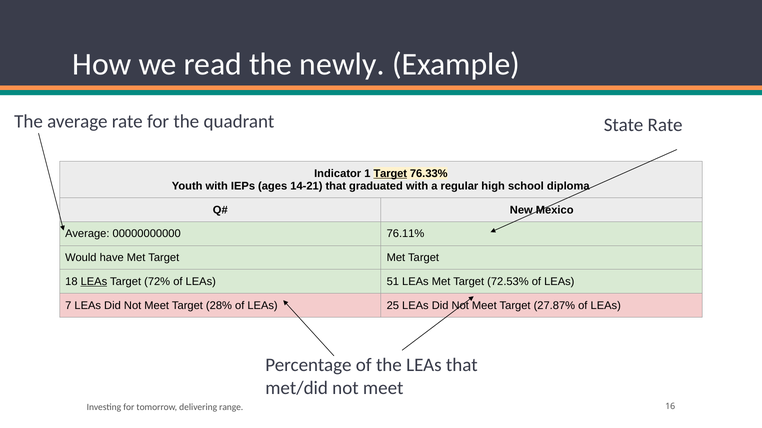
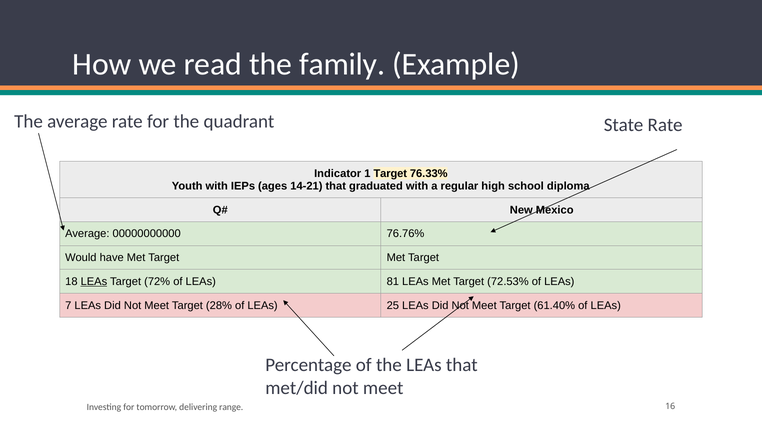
newly: newly -> family
Target at (390, 174) underline: present -> none
76.11%: 76.11% -> 76.76%
51: 51 -> 81
27.87%: 27.87% -> 61.40%
